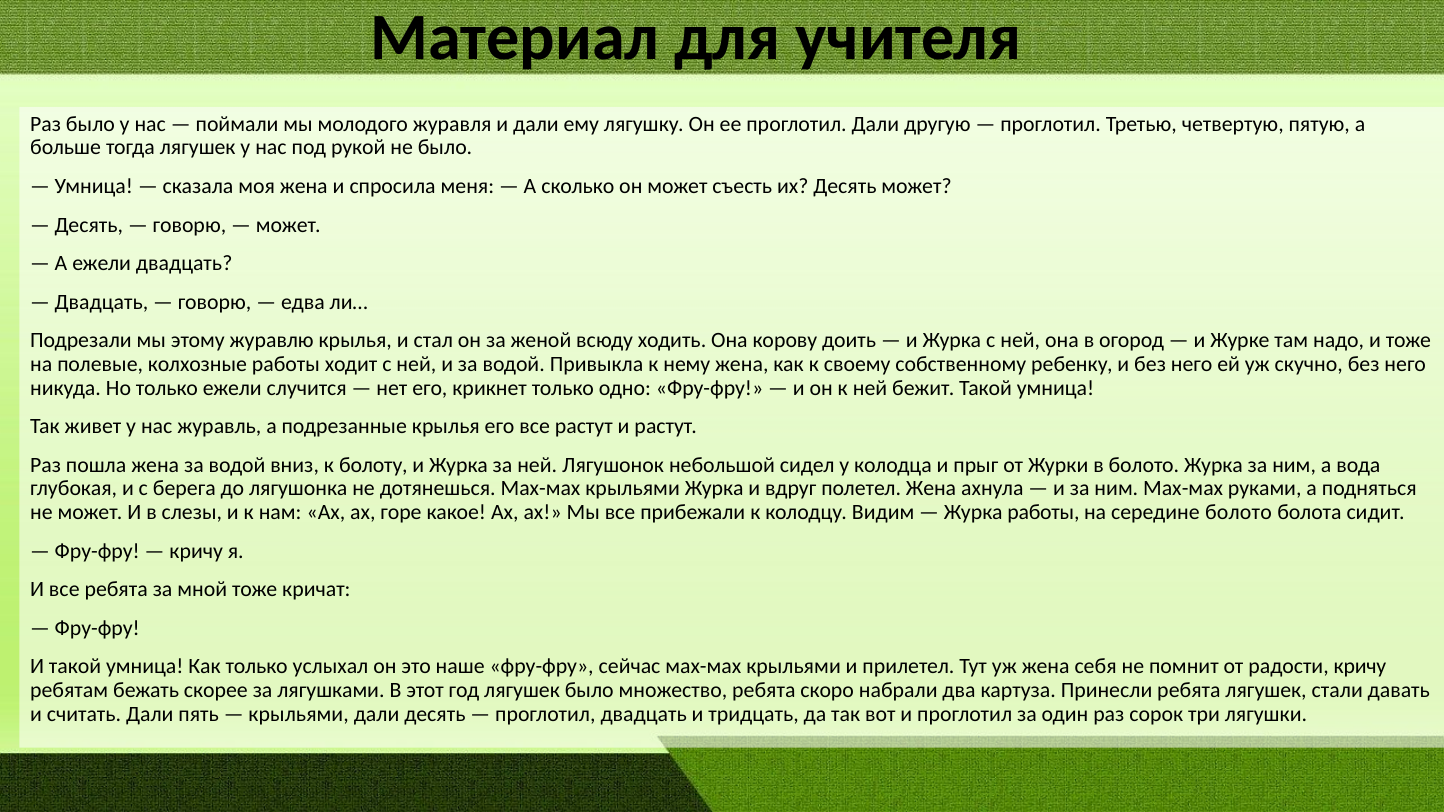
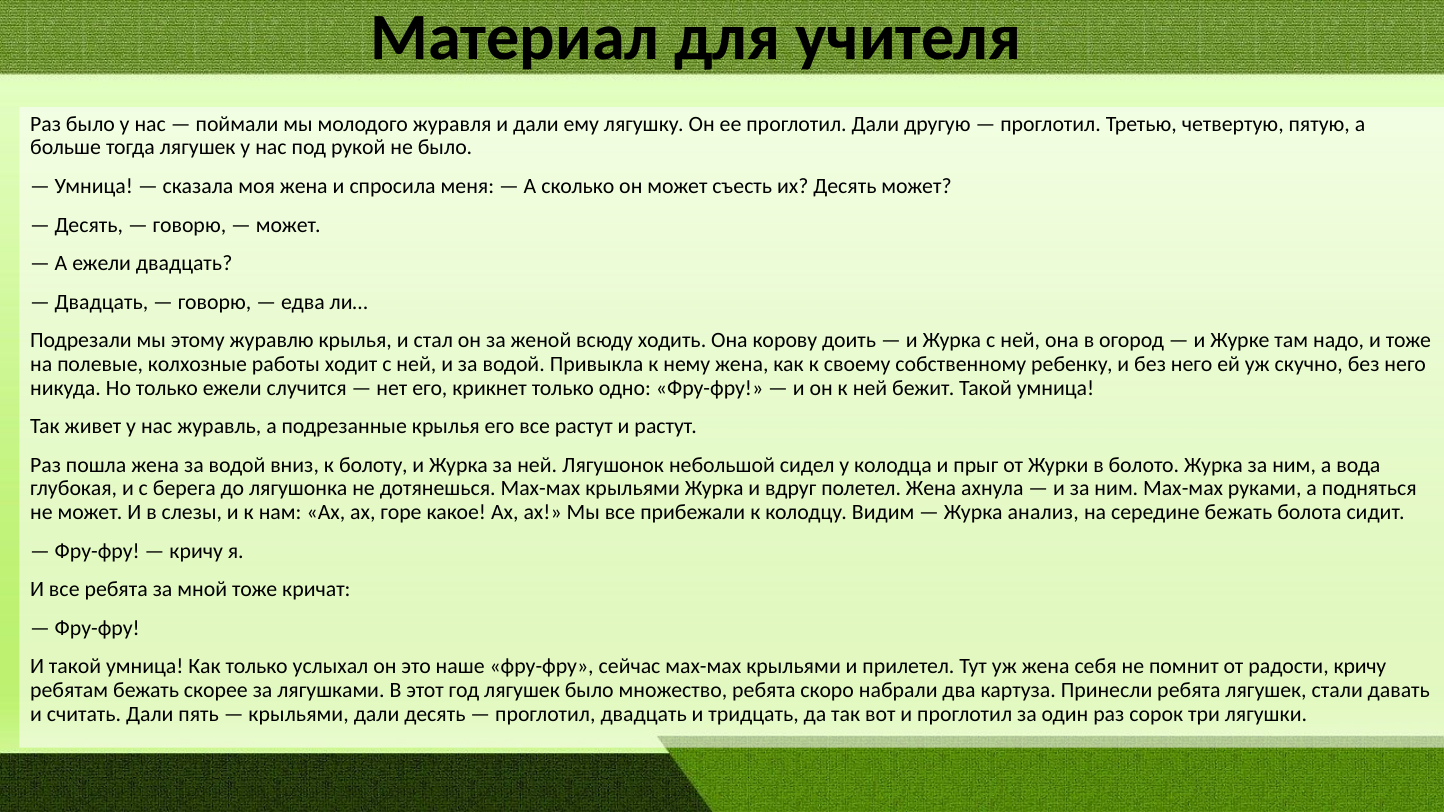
Журка работы: работы -> анализ
середине болото: болото -> бежать
